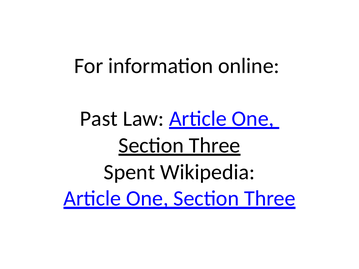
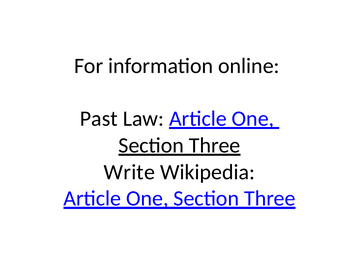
Spent: Spent -> Write
